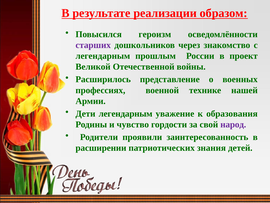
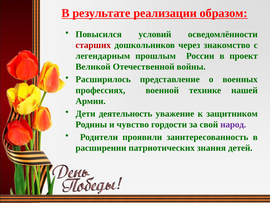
героизм: героизм -> условий
старших colour: purple -> red
Дети легендарным: легендарным -> деятельность
образования: образования -> защитником
